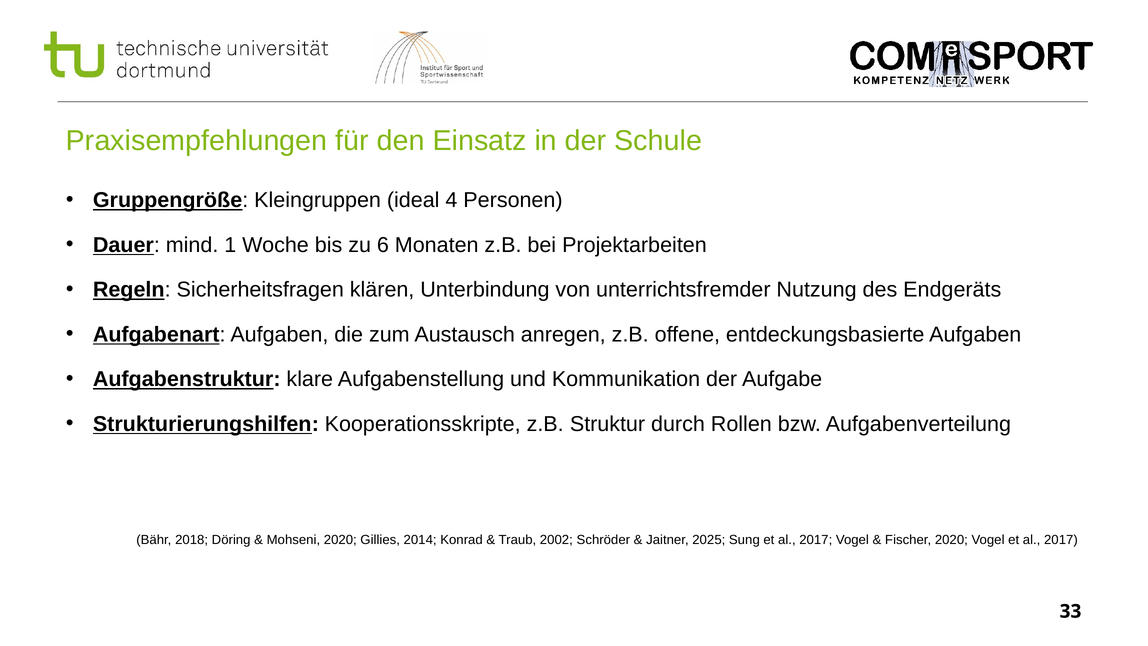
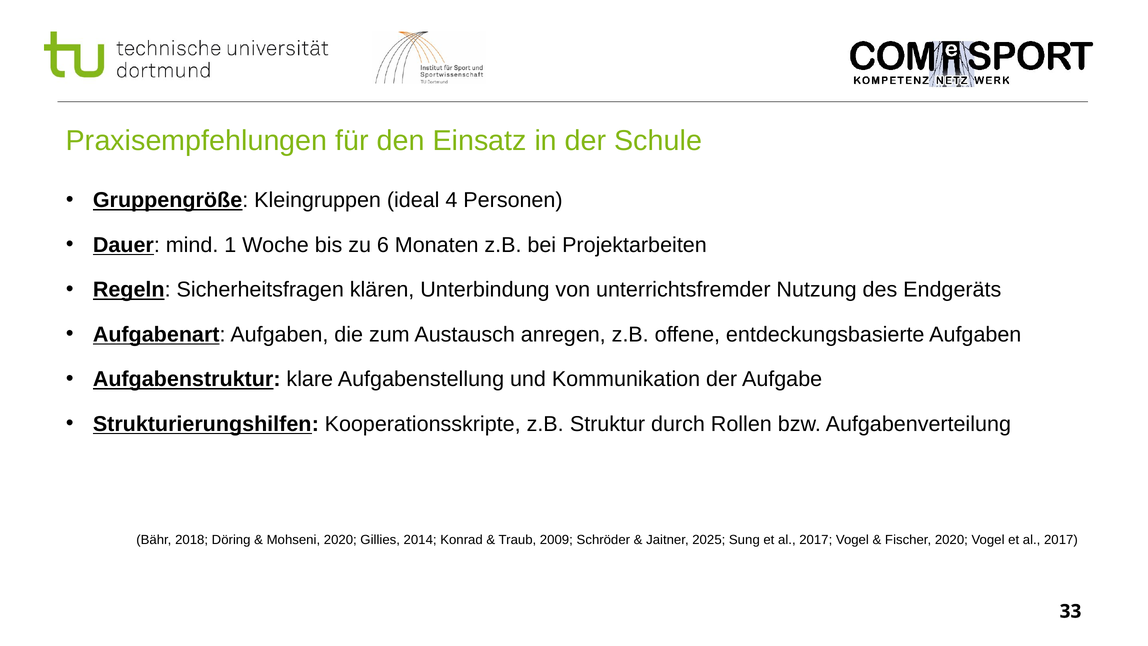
2002: 2002 -> 2009
